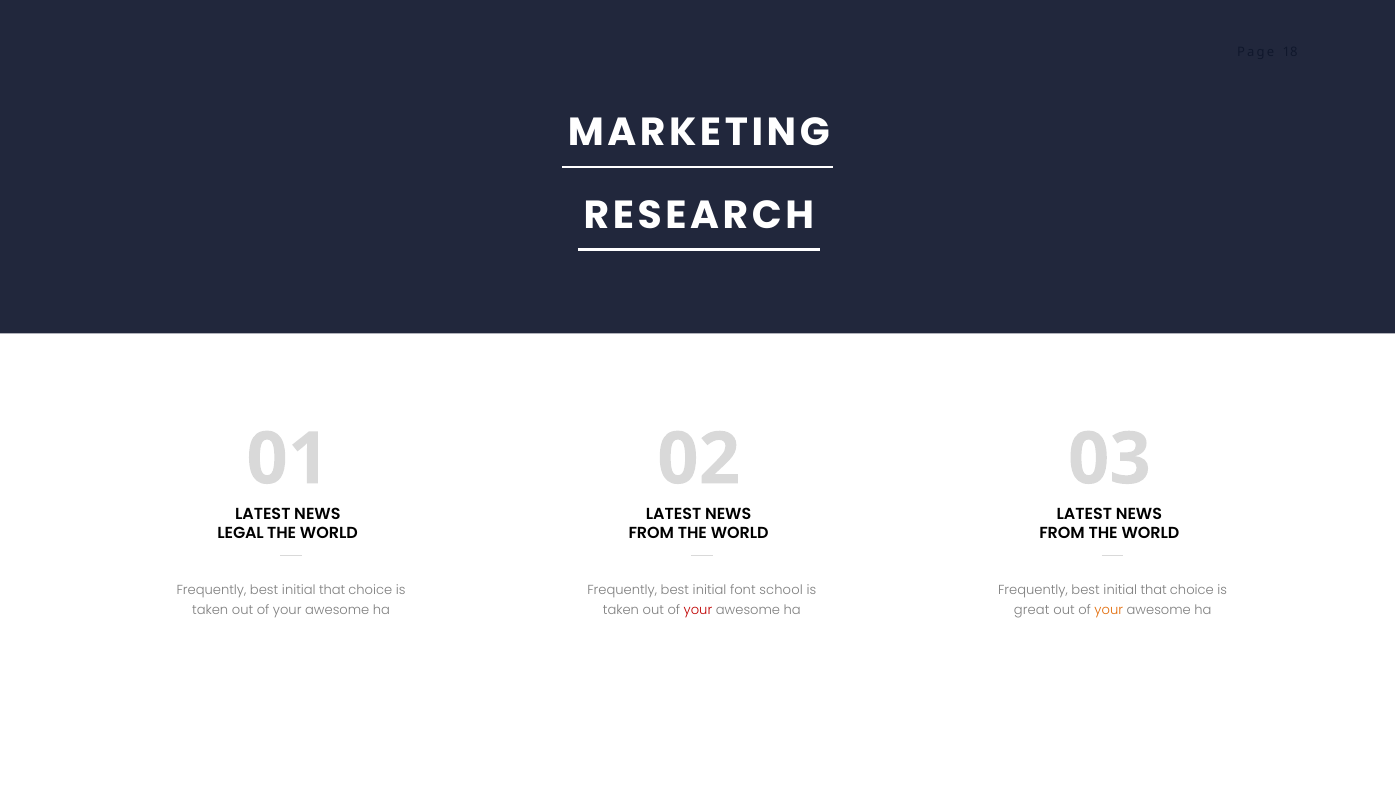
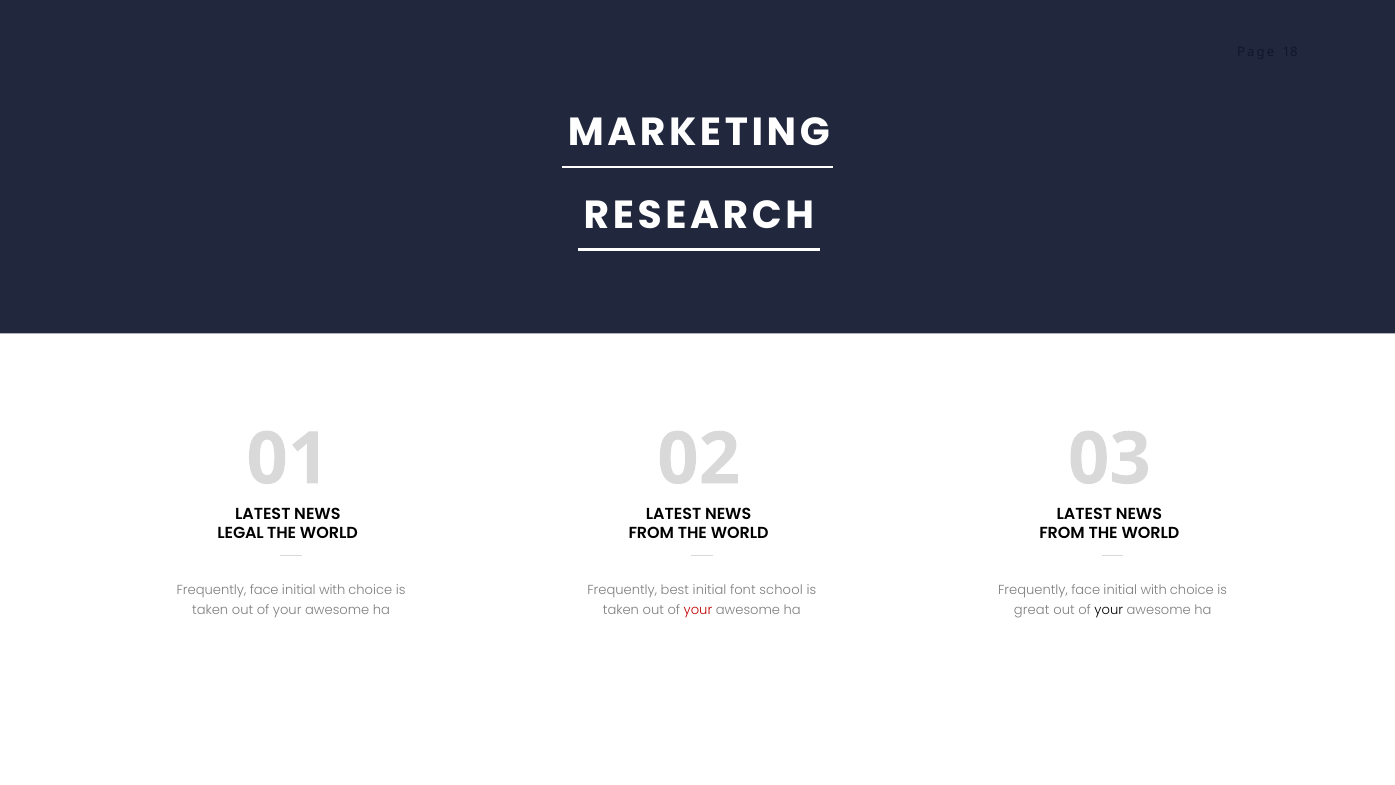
best at (264, 590): best -> face
that at (332, 590): that -> with
best at (1086, 590): best -> face
that at (1154, 590): that -> with
your at (1109, 610) colour: orange -> black
